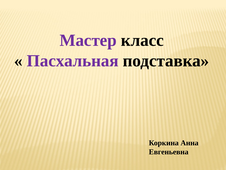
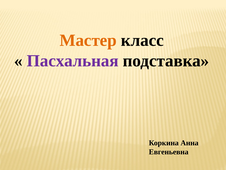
Мастер colour: purple -> orange
